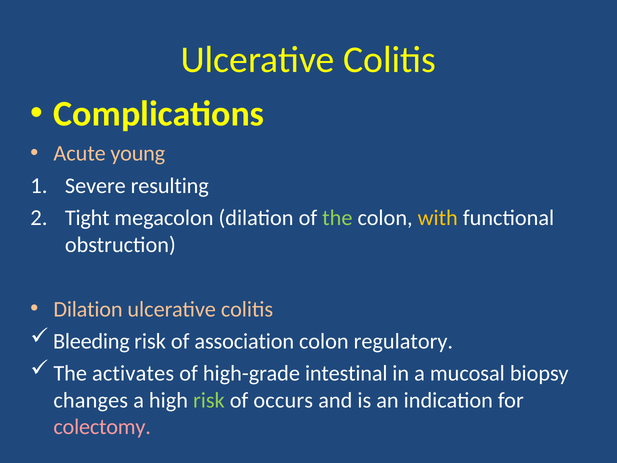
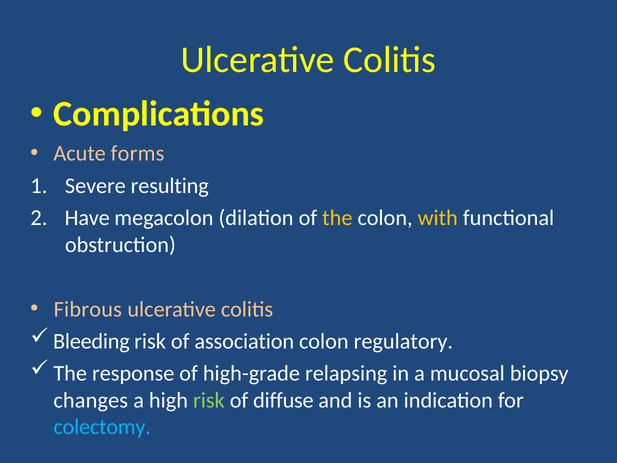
young: young -> forms
Tight: Tight -> Have
the at (337, 218) colour: light green -> yellow
Dilation at (88, 309): Dilation -> Fibrous
activates: activates -> response
intestinal: intestinal -> relapsing
occurs: occurs -> diffuse
colectomy colour: pink -> light blue
